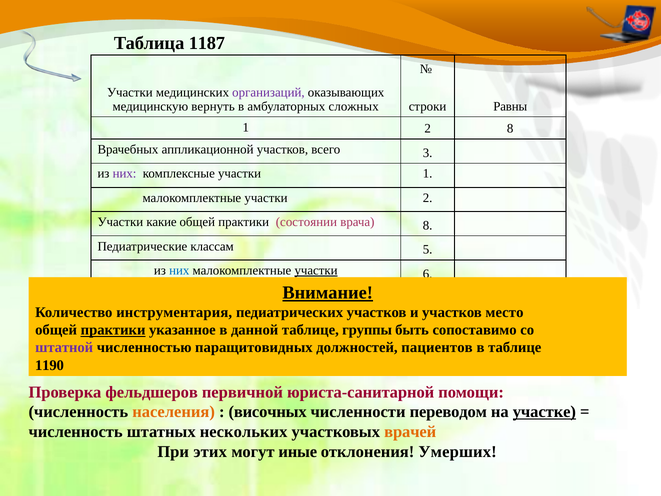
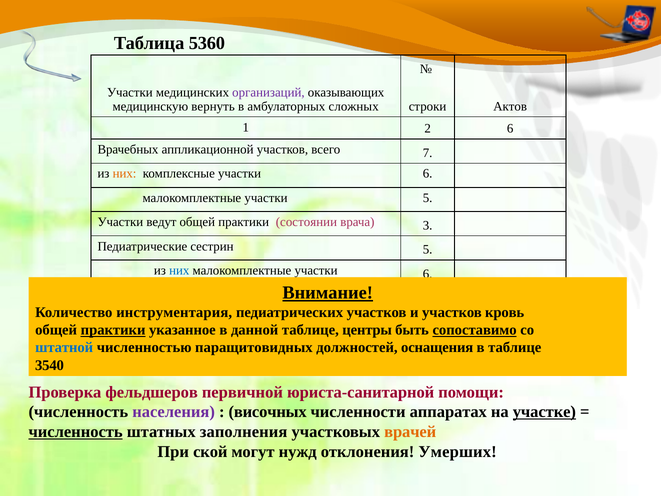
1187: 1187 -> 5360
Равны: Равны -> Актов
2 8: 8 -> 6
3: 3 -> 7
них at (125, 174) colour: purple -> orange
комплексные участки 1: 1 -> 6
участки 2: 2 -> 5
какие: какие -> ведут
врача 8: 8 -> 3
классам: классам -> сестрин
участки at (316, 270) underline: present -> none
место: место -> кровь
группы: группы -> центры
сопоставимо underline: none -> present
штатной colour: purple -> blue
пациентов: пациентов -> оснащения
1190: 1190 -> 3540
населения colour: orange -> purple
переводом: переводом -> аппаратах
численность at (76, 432) underline: none -> present
нескольких: нескольких -> заполнения
этих: этих -> ской
иные: иные -> нужд
